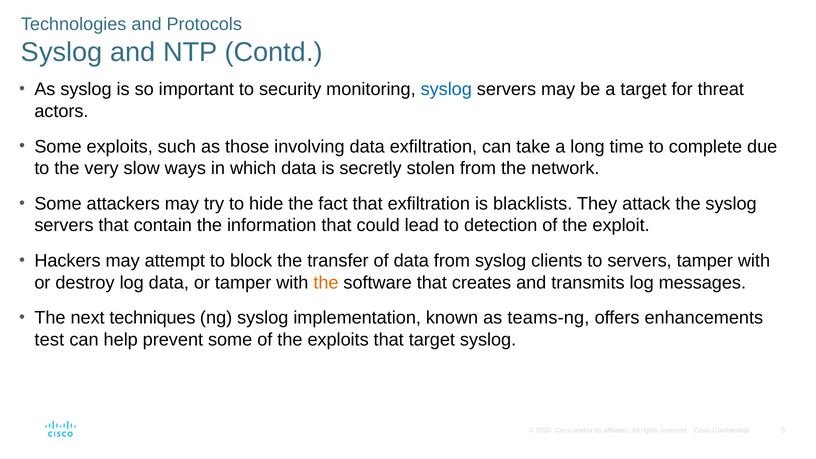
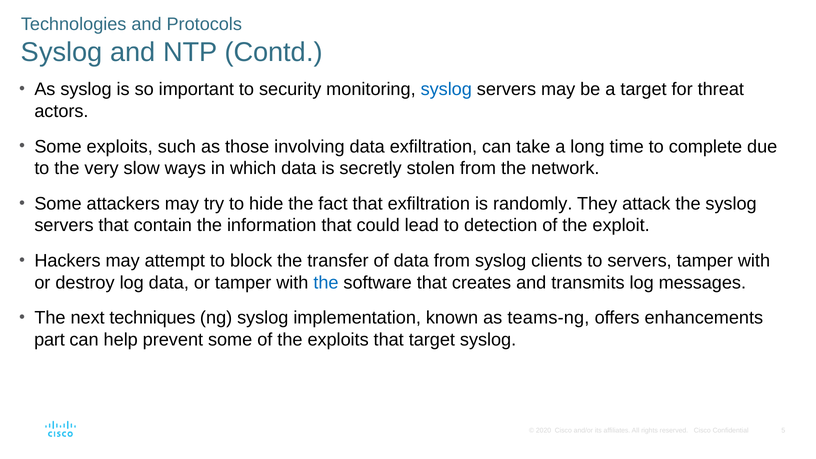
blacklists: blacklists -> randomly
the at (326, 283) colour: orange -> blue
test: test -> part
